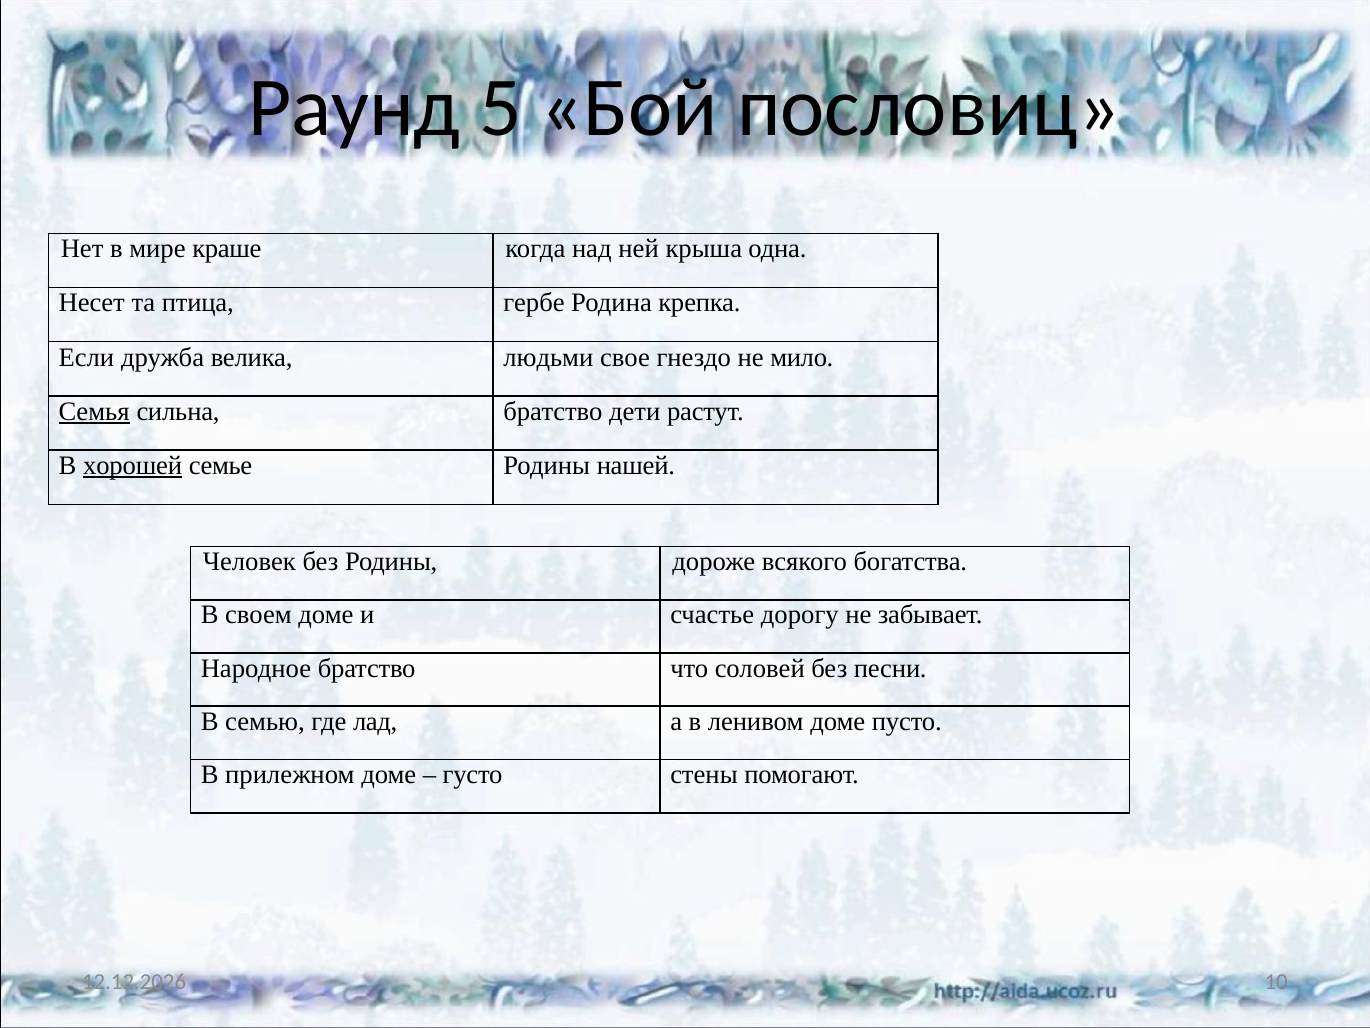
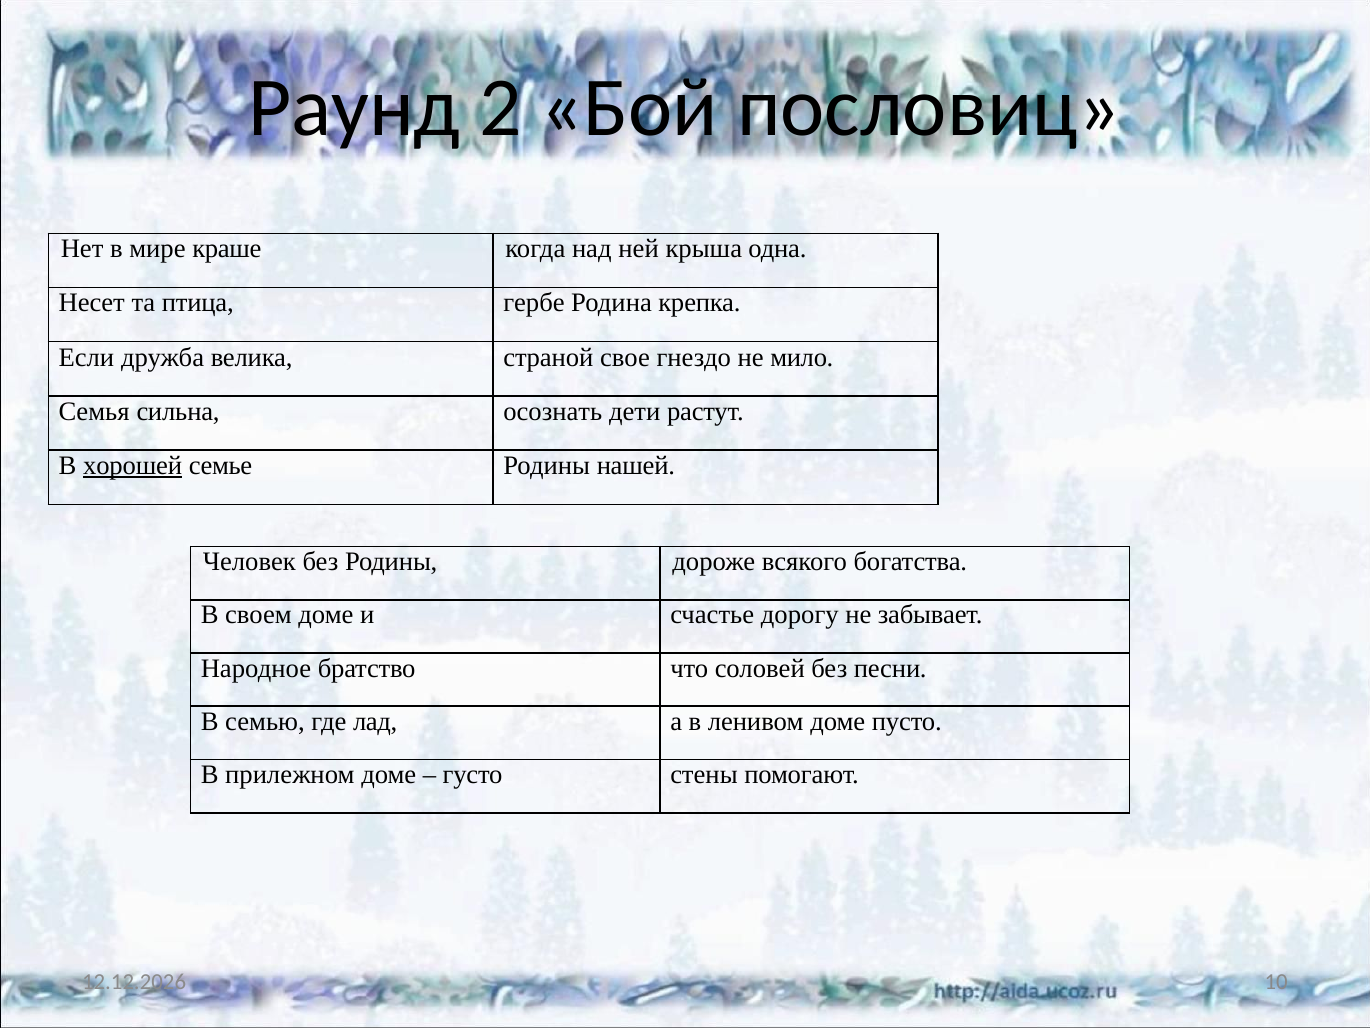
5: 5 -> 2
людьми: людьми -> страной
Семья underline: present -> none
сильна братство: братство -> осознать
